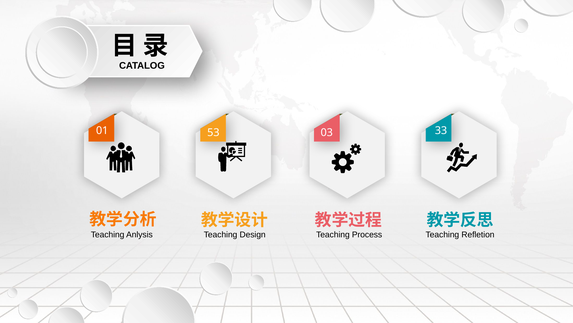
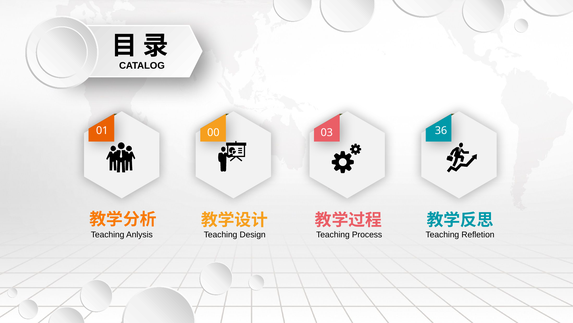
53: 53 -> 00
33: 33 -> 36
